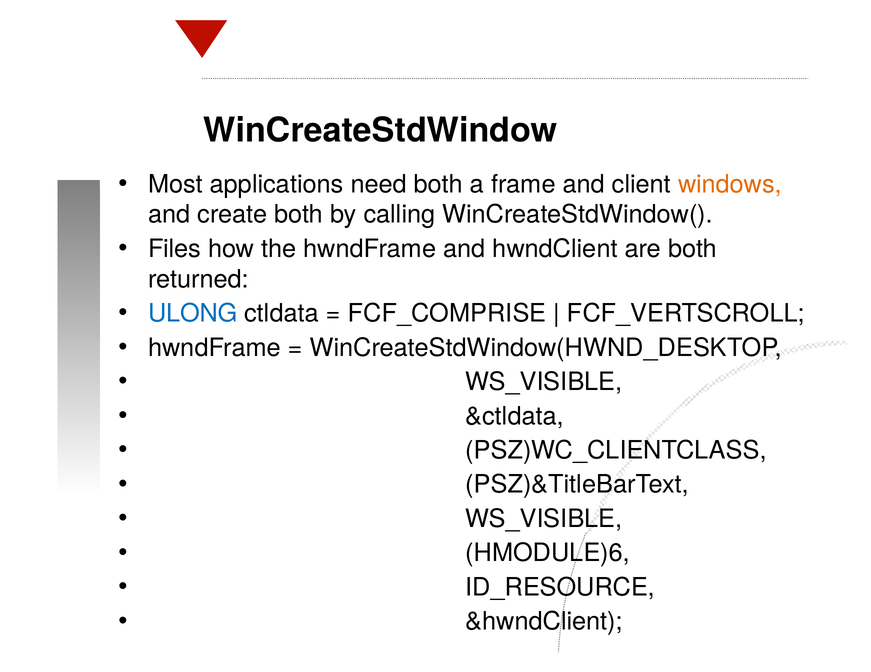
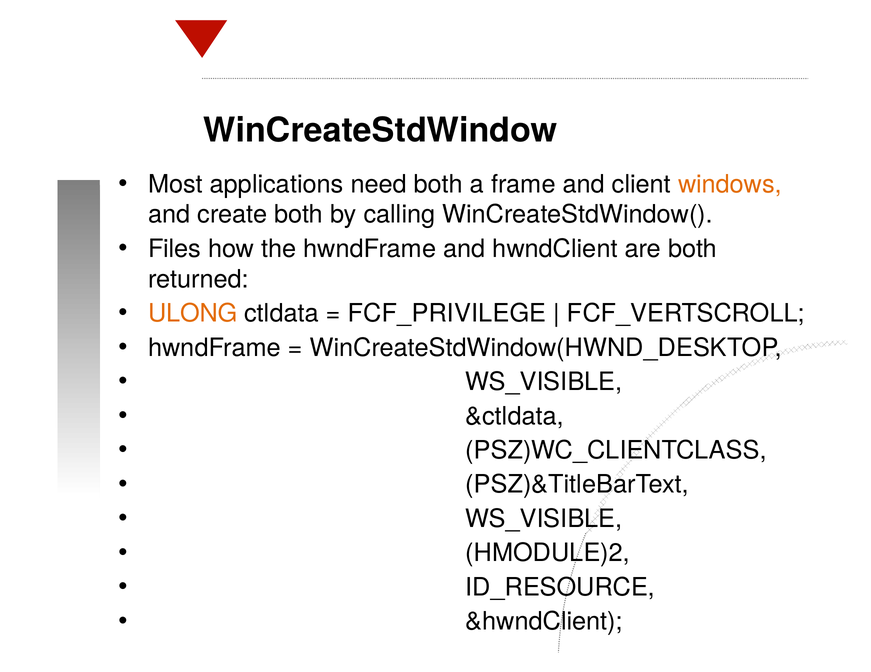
ULONG colour: blue -> orange
FCF_COMPRISE: FCF_COMPRISE -> FCF_PRIVILEGE
HMODULE)6: HMODULE)6 -> HMODULE)2
